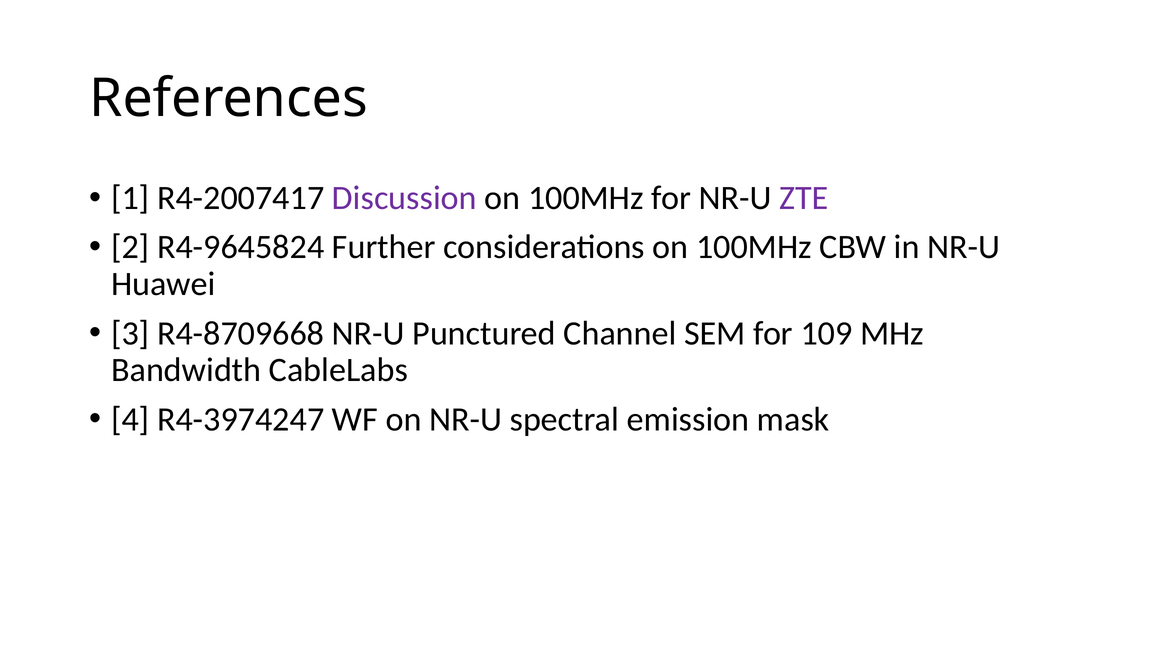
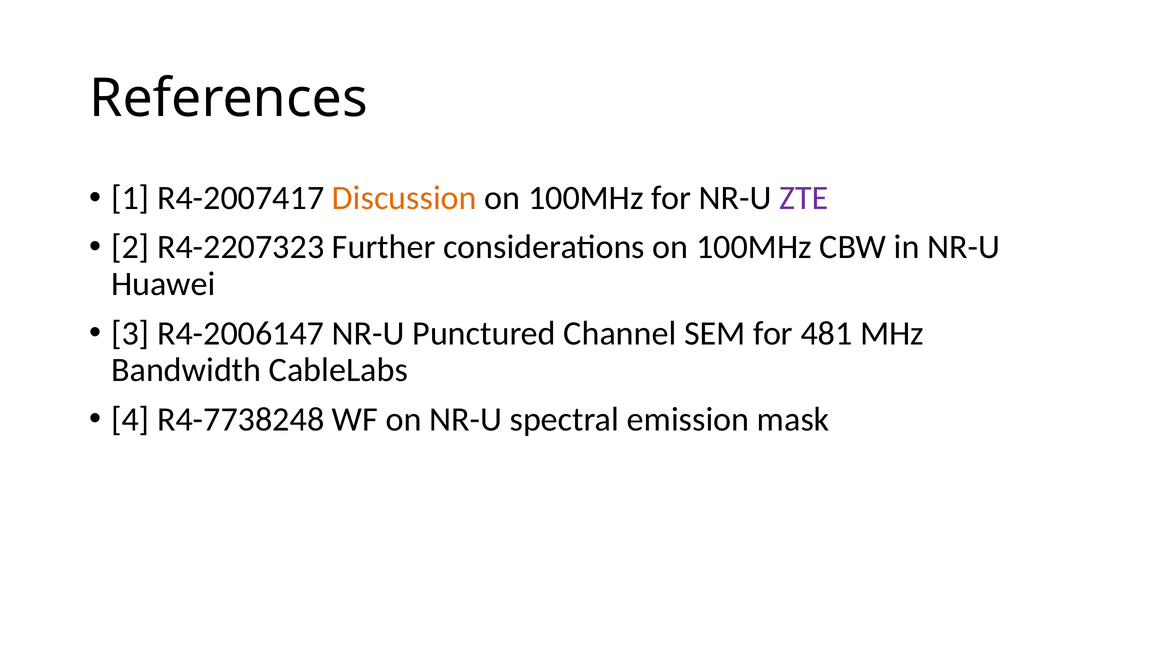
Discussion colour: purple -> orange
R4-9645824: R4-9645824 -> R4-2207323
R4-8709668: R4-8709668 -> R4-2006147
109: 109 -> 481
R4-3974247: R4-3974247 -> R4-7738248
